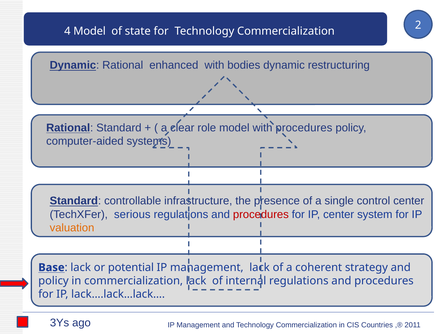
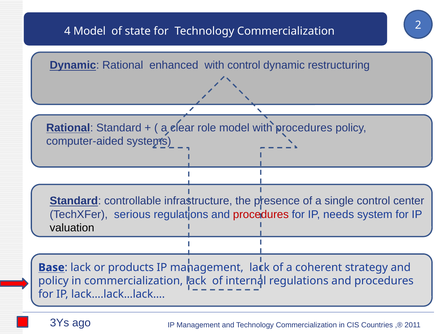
with bodies: bodies -> control
IP center: center -> needs
valuation colour: orange -> black
potential: potential -> products
